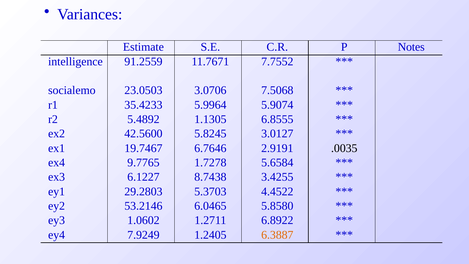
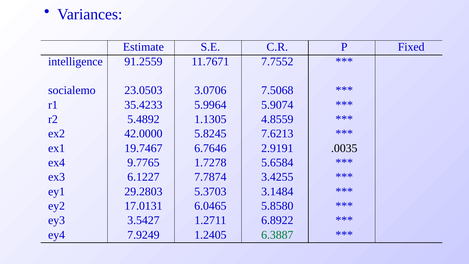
Notes: Notes -> Fixed
6.8555: 6.8555 -> 4.8559
42.5600: 42.5600 -> 42.0000
3.0127: 3.0127 -> 7.6213
8.7438: 8.7438 -> 7.7874
4.4522: 4.4522 -> 3.1484
53.2146: 53.2146 -> 17.0131
1.0602: 1.0602 -> 3.5427
6.3887 colour: orange -> green
